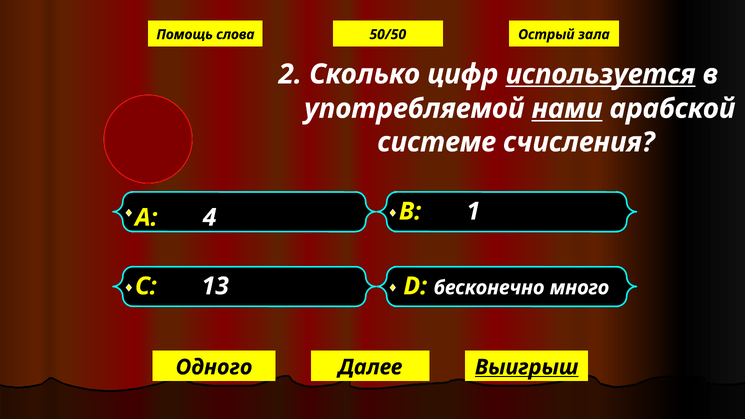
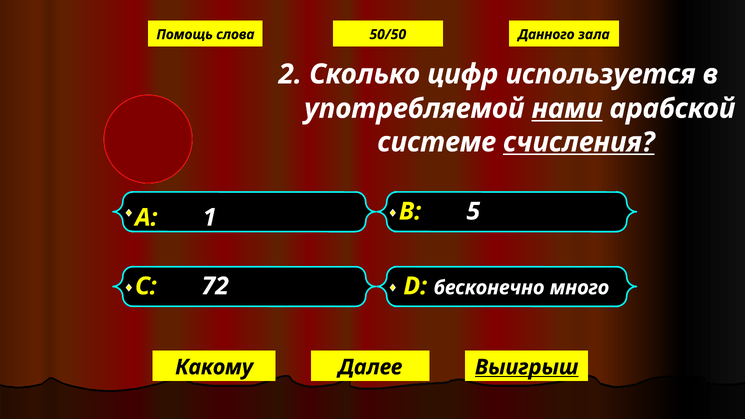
Острый: Острый -> Данного
используется underline: present -> none
счисления underline: none -> present
4: 4 -> 1
1: 1 -> 5
13: 13 -> 72
Одного: Одного -> Какому
